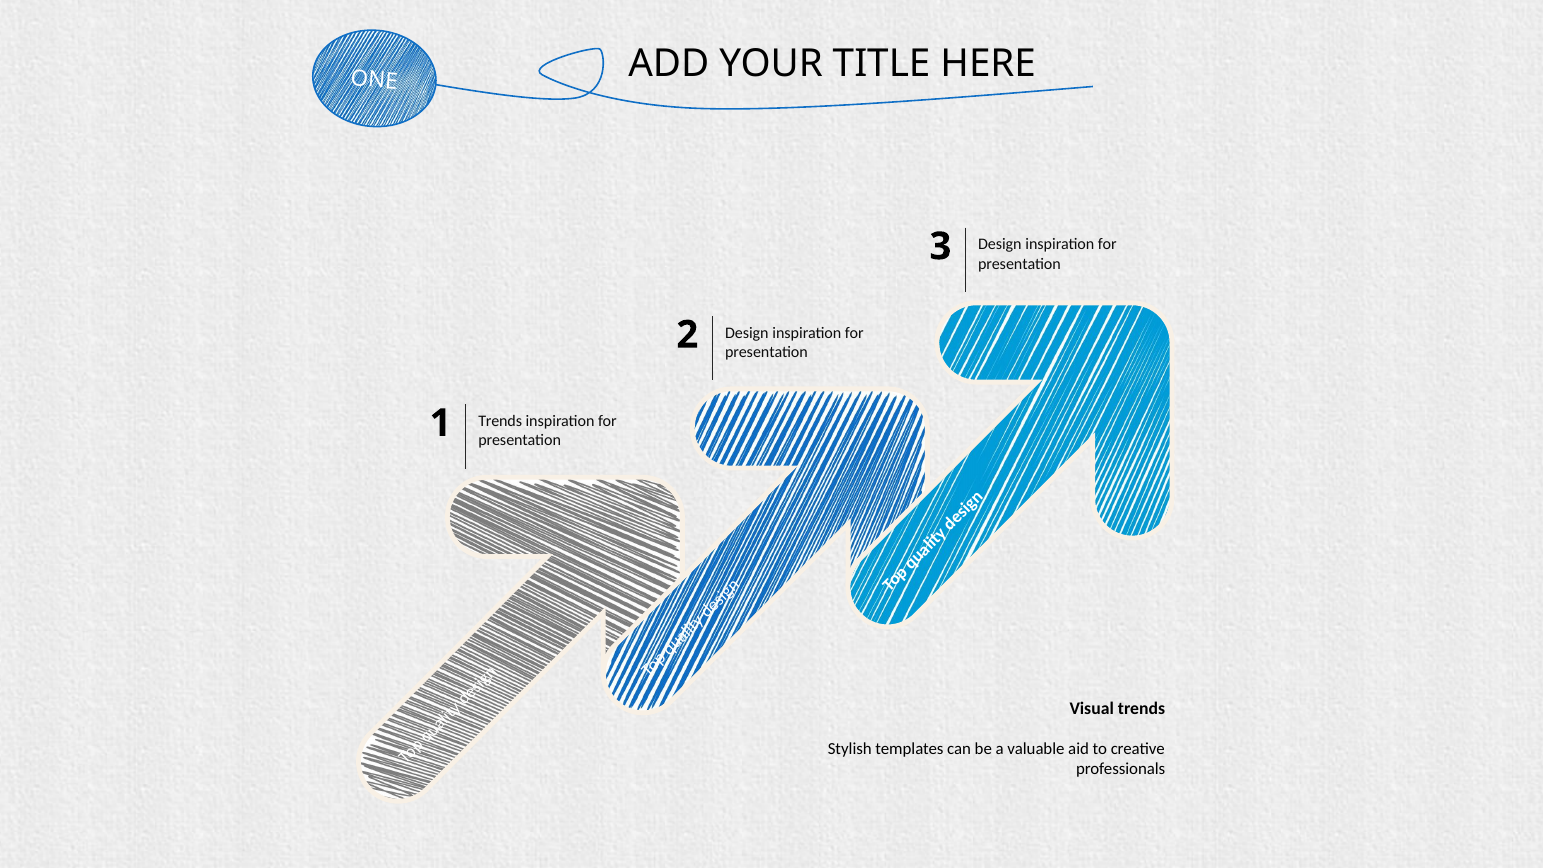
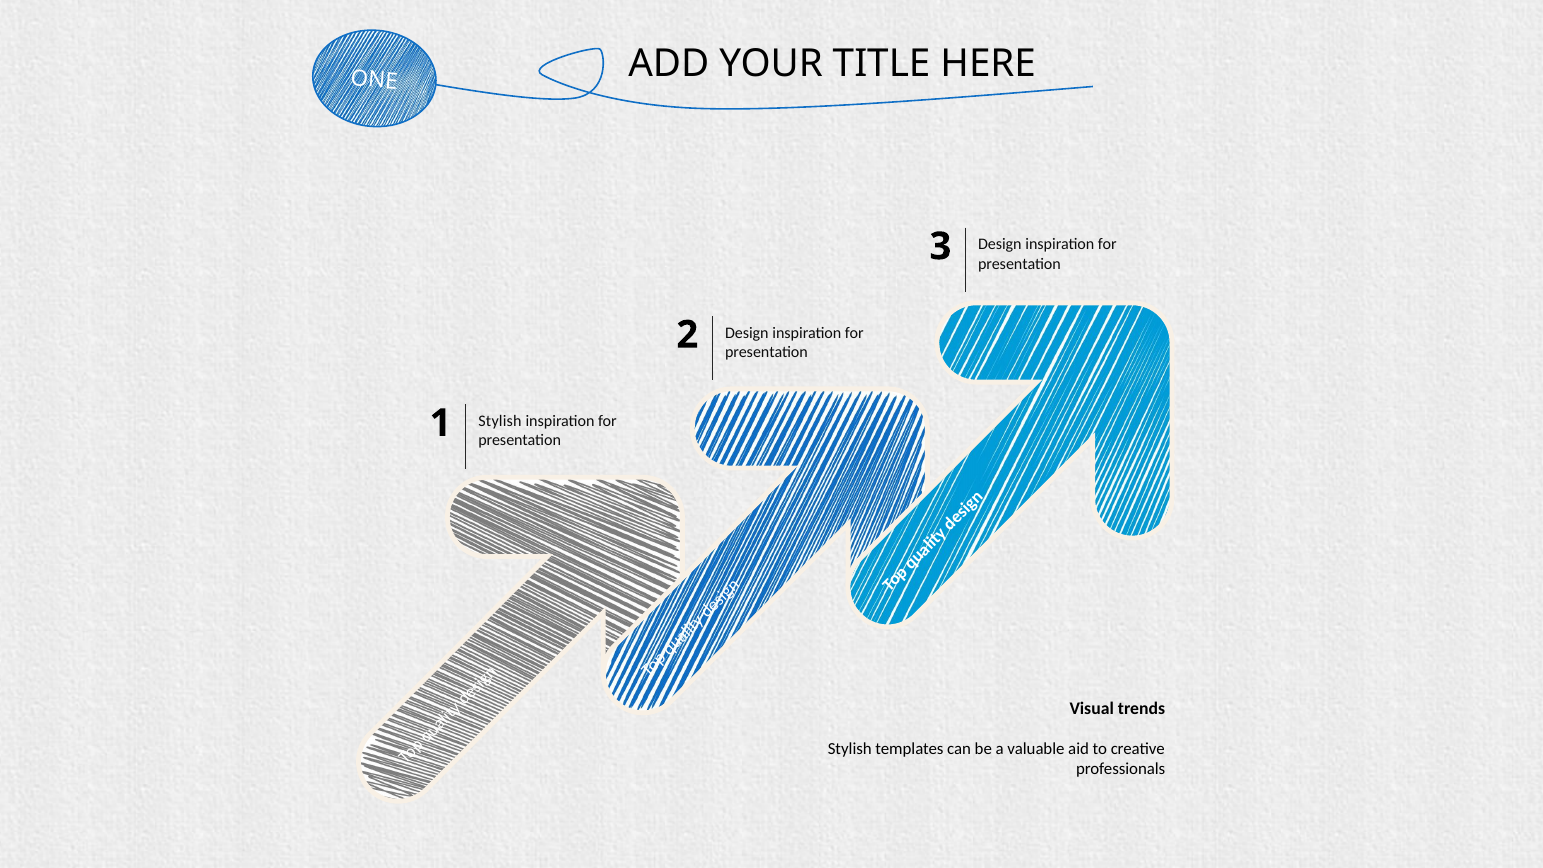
Trends at (500, 421): Trends -> Stylish
